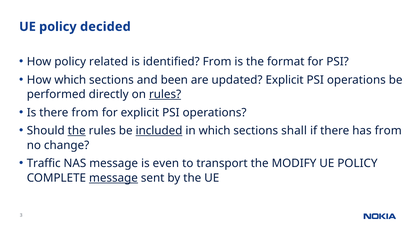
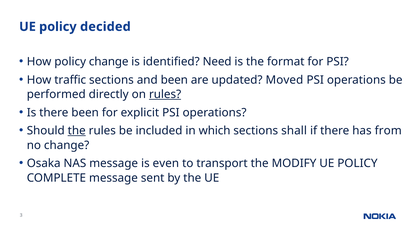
policy related: related -> change
identified From: From -> Need
How which: which -> traffic
updated Explicit: Explicit -> Moved
there from: from -> been
included underline: present -> none
Traffic: Traffic -> Osaka
message at (113, 178) underline: present -> none
